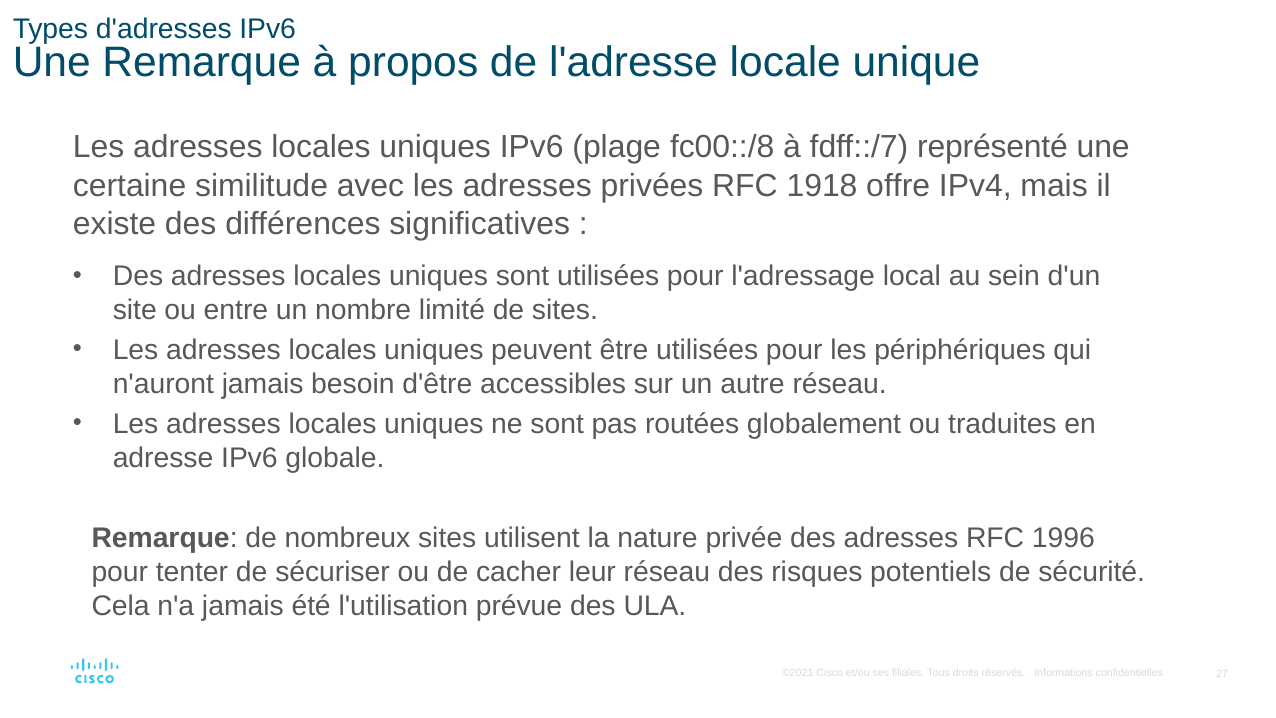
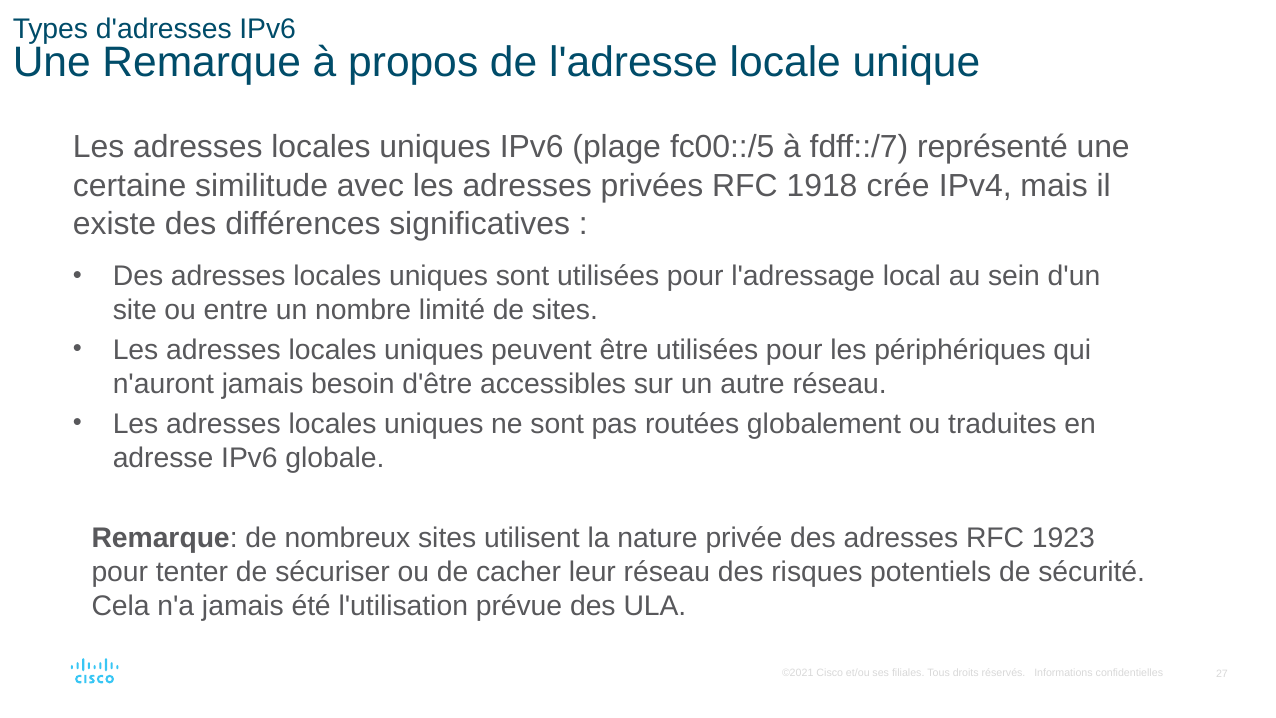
fc00::/8: fc00::/8 -> fc00::/5
offre: offre -> crée
1996: 1996 -> 1923
